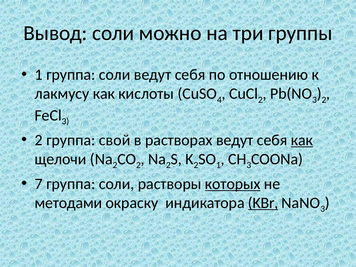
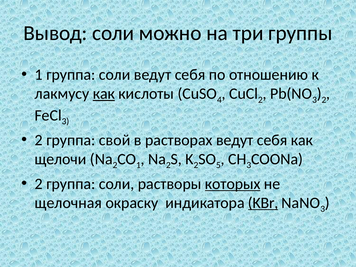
как at (104, 94) underline: none -> present
как at (302, 140) underline: present -> none
2 at (138, 165): 2 -> 1
1 at (218, 165): 1 -> 5
7 at (39, 184): 7 -> 2
методами: методами -> щелочная
